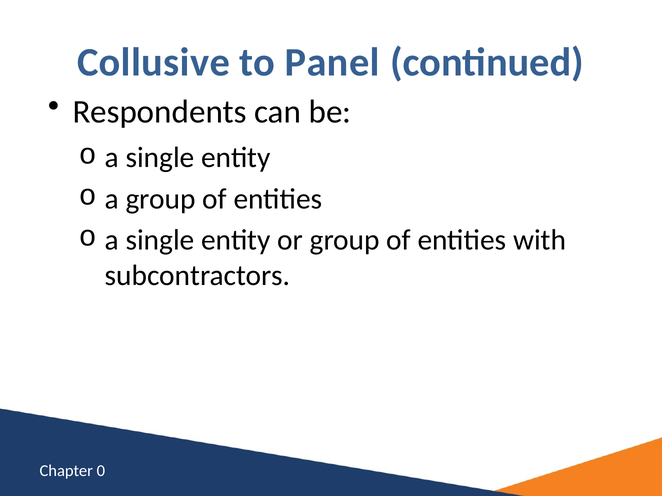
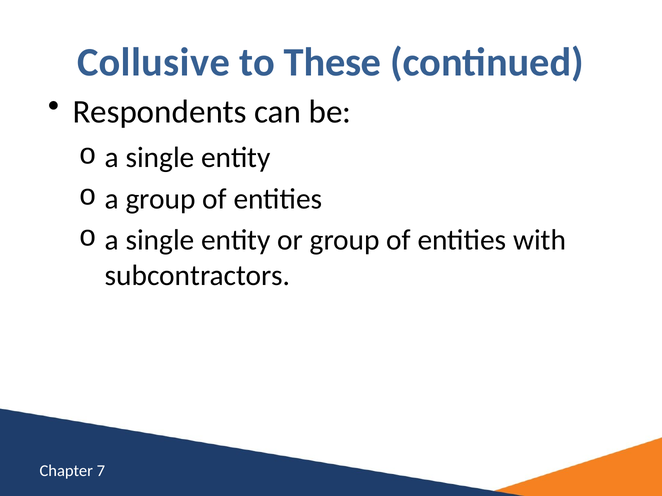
Panel: Panel -> These
0: 0 -> 7
